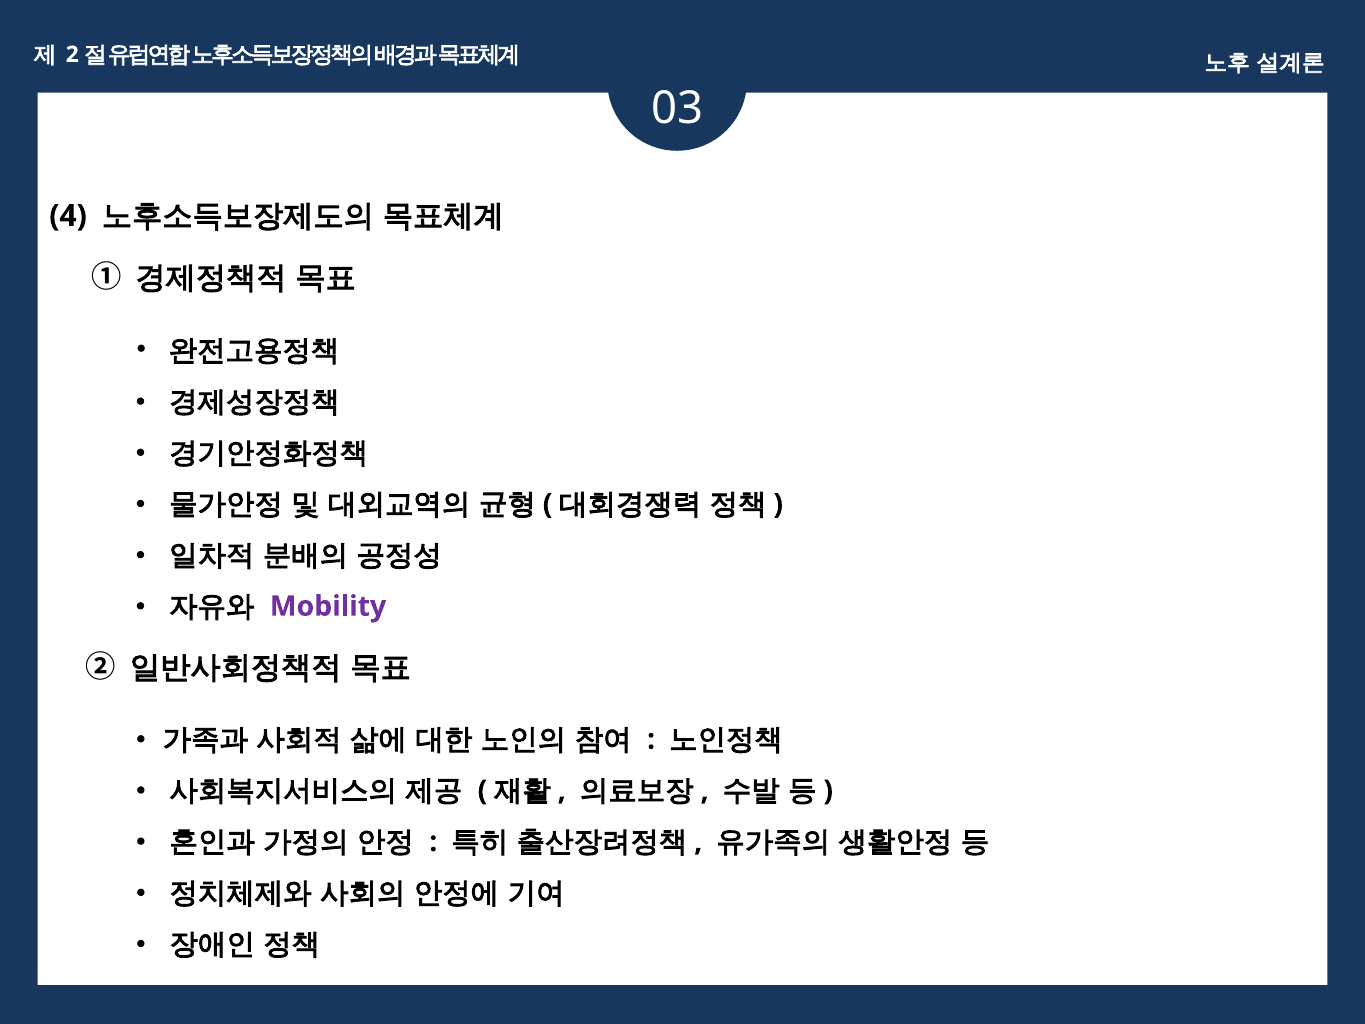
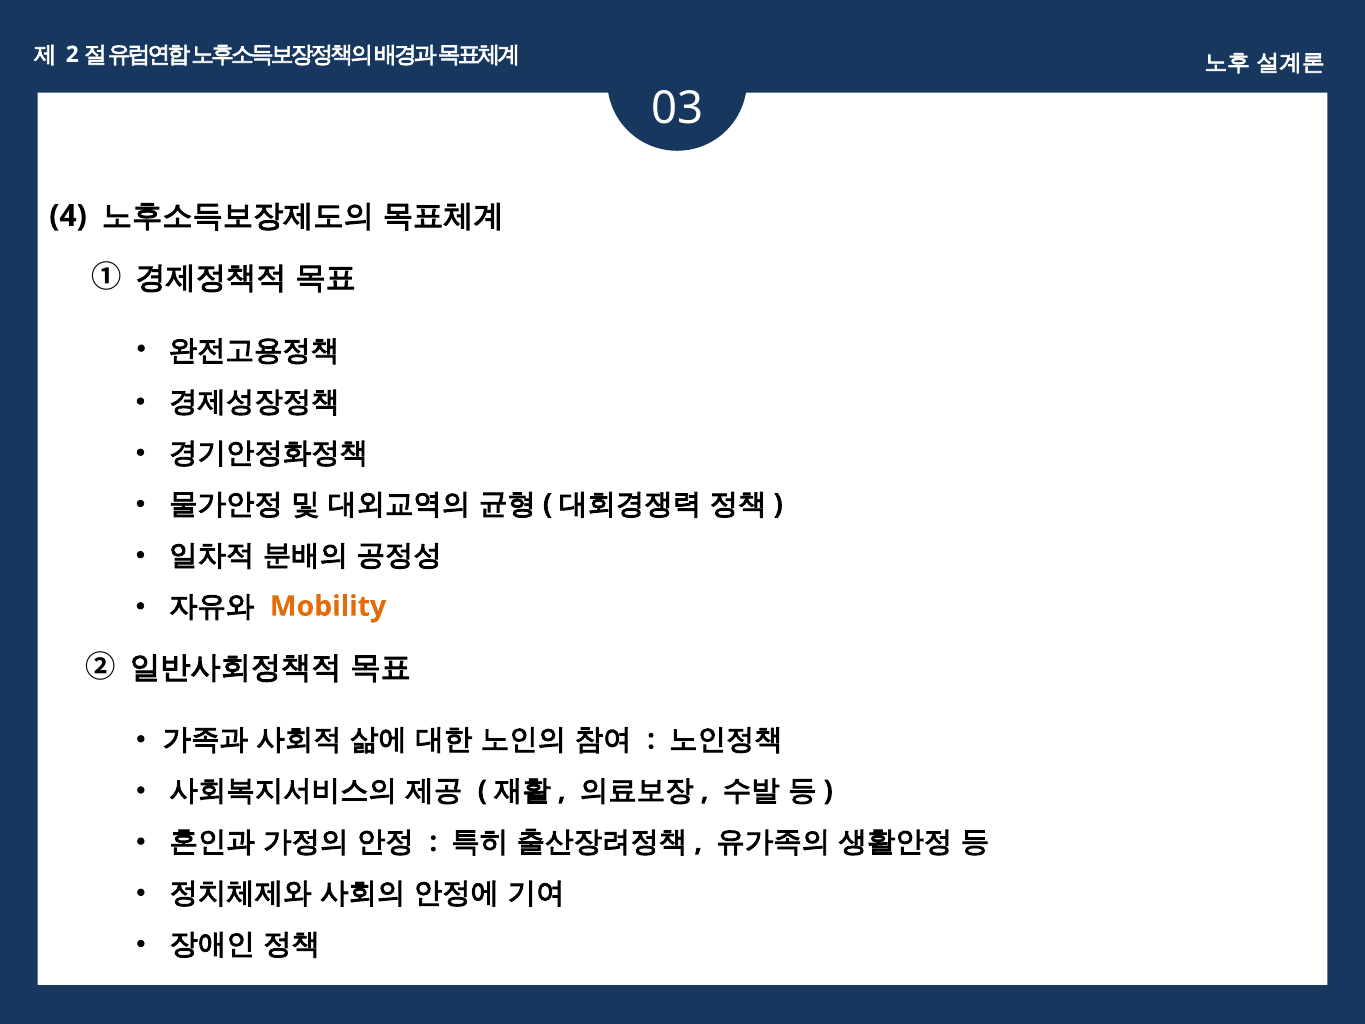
Mobility colour: purple -> orange
